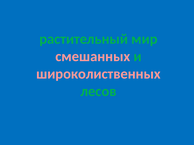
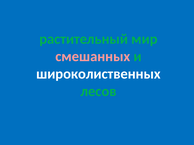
широколиственных colour: pink -> white
